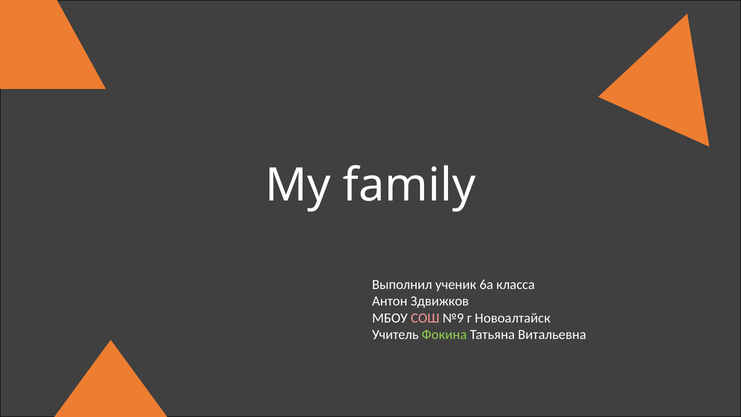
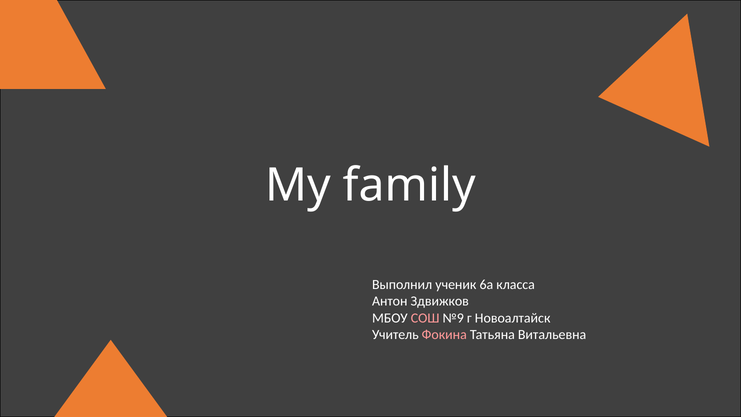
Фокина colour: light green -> pink
